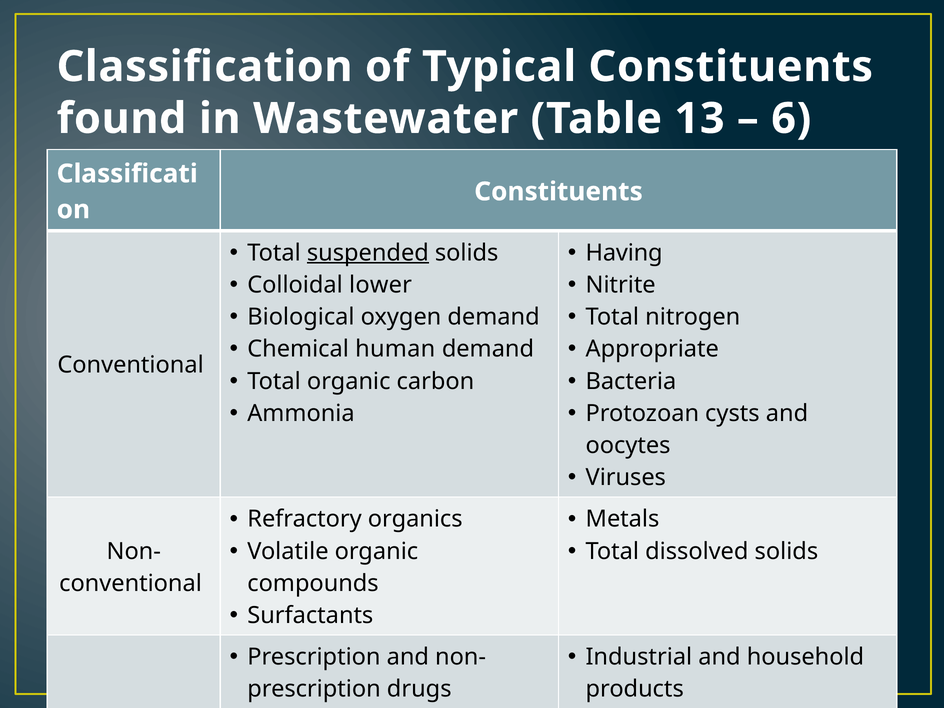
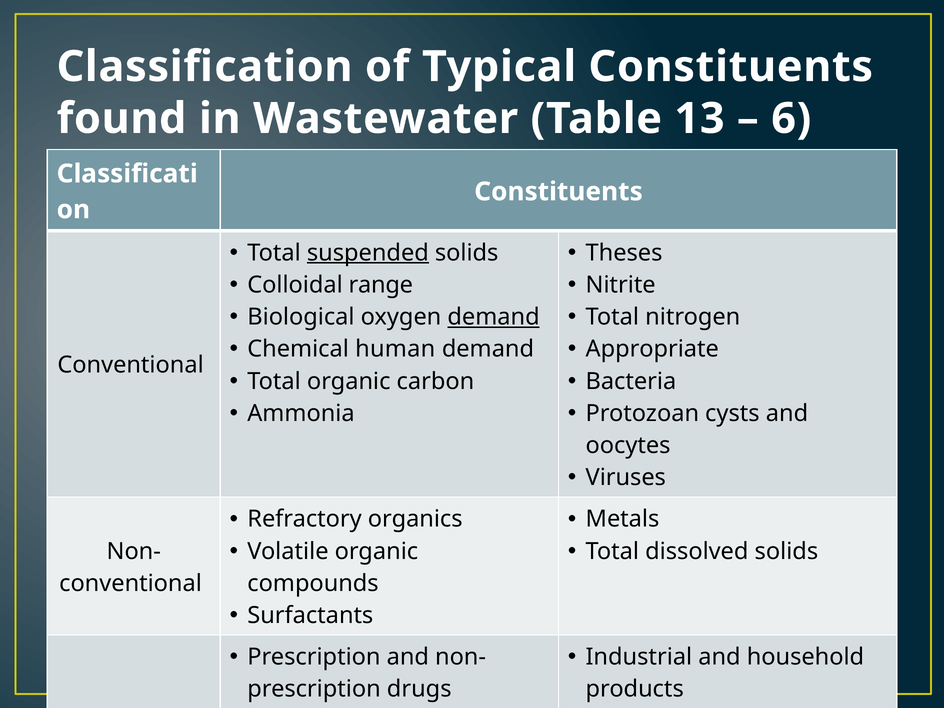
Having: Having -> Theses
lower: lower -> range
demand at (494, 317) underline: none -> present
